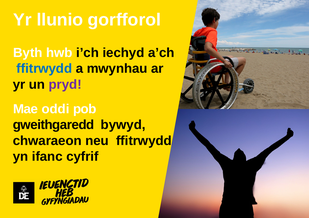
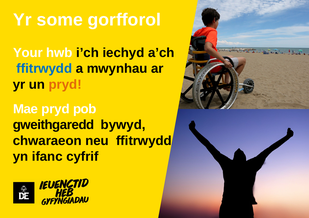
llunio: llunio -> some
Byth: Byth -> Your
pryd at (65, 85) colour: purple -> orange
Mae oddi: oddi -> pryd
